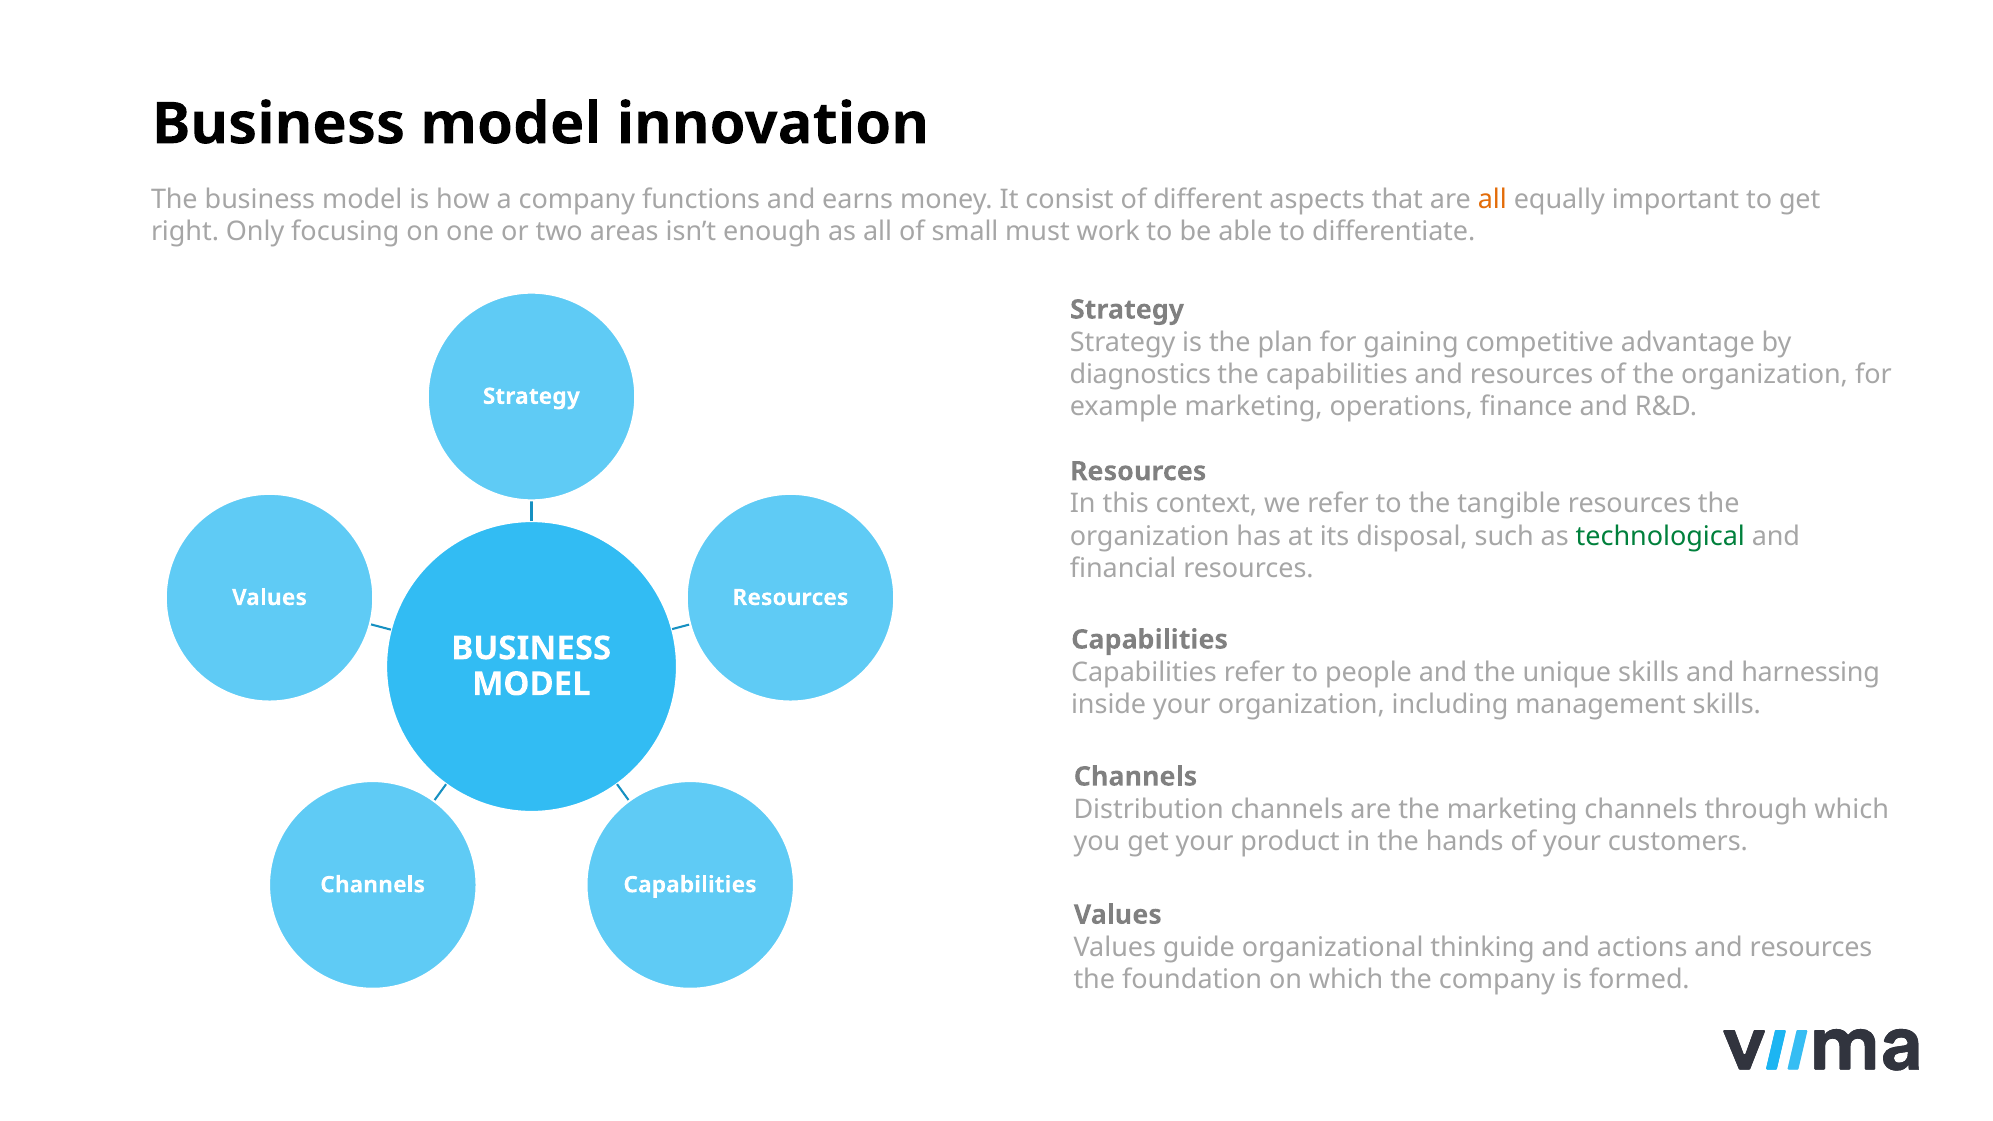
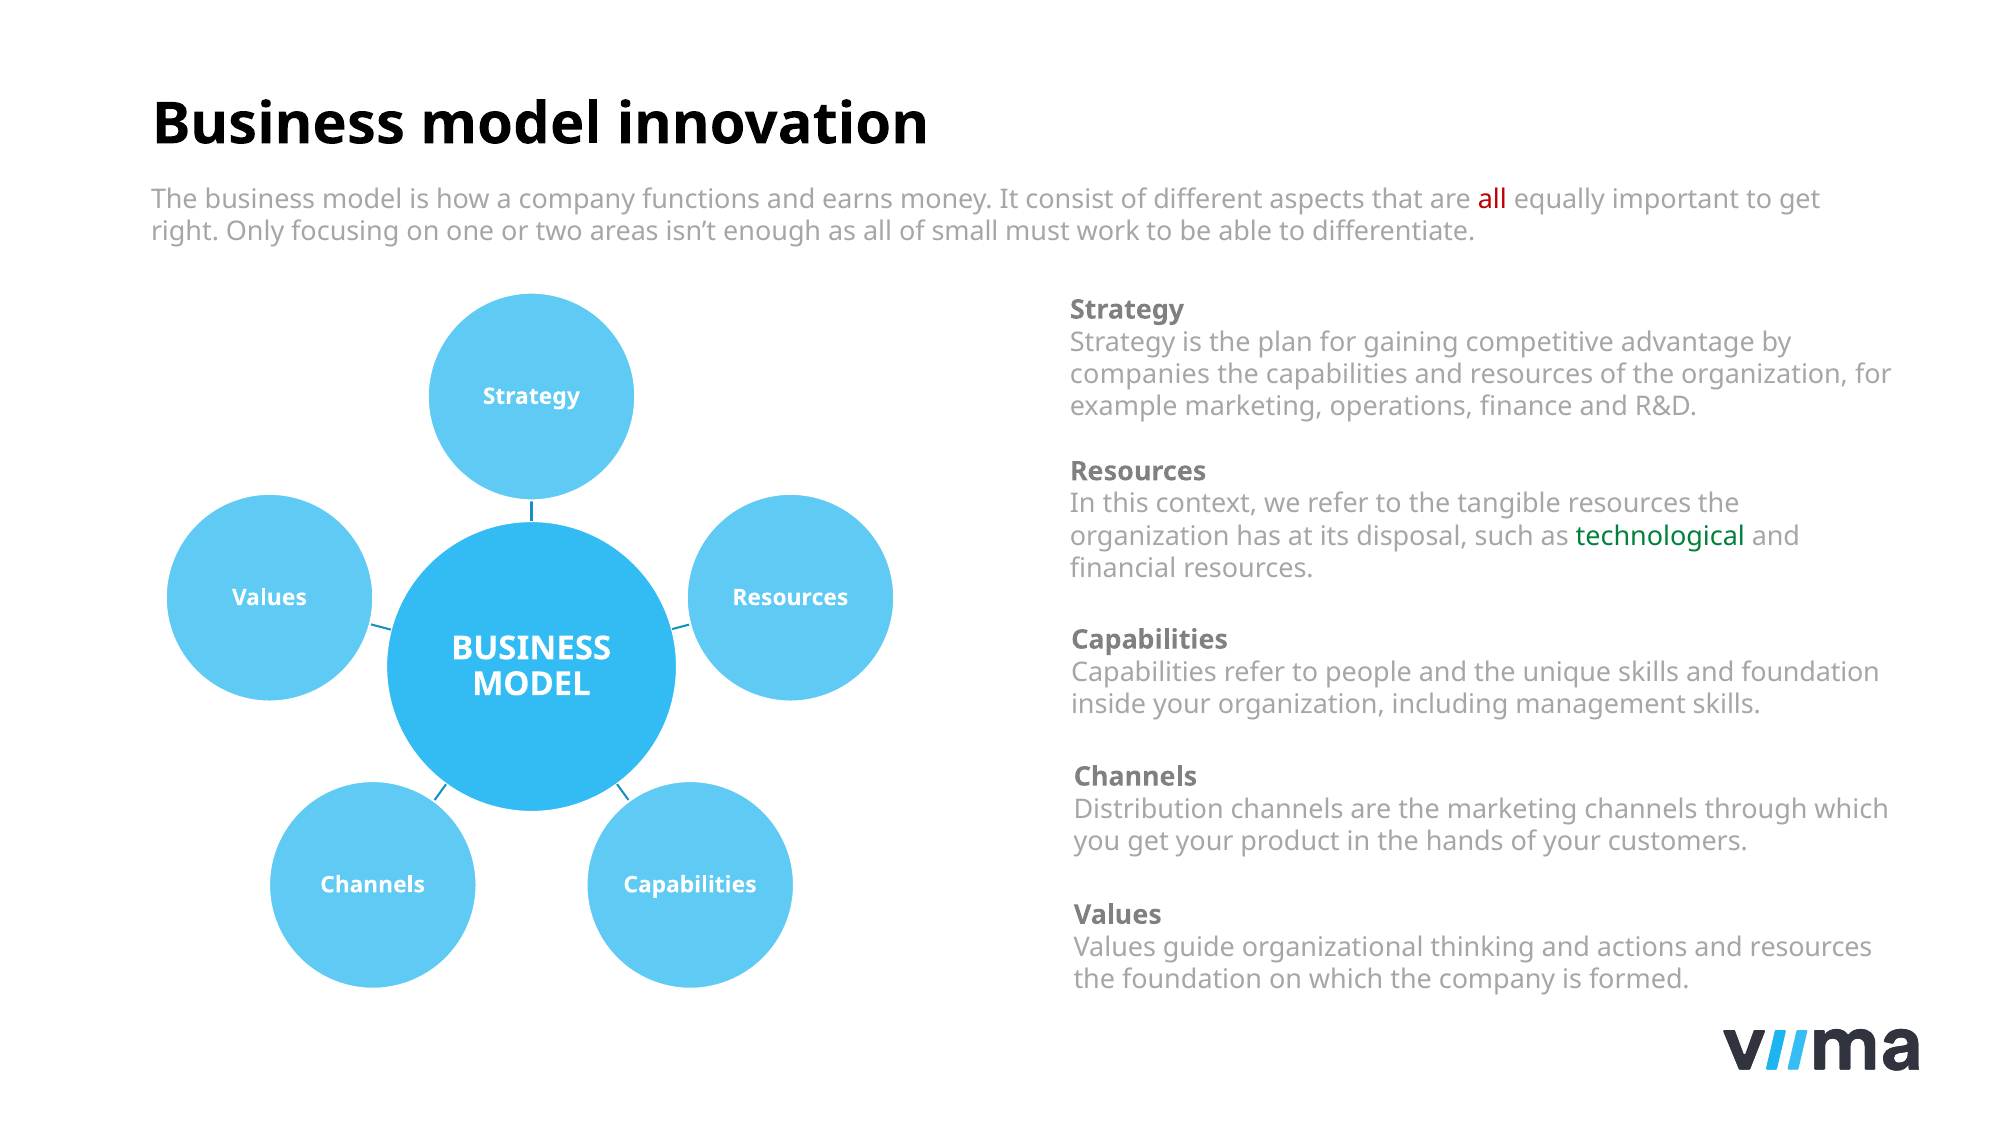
all at (1492, 199) colour: orange -> red
diagnostics: diagnostics -> companies
and harnessing: harnessing -> foundation
